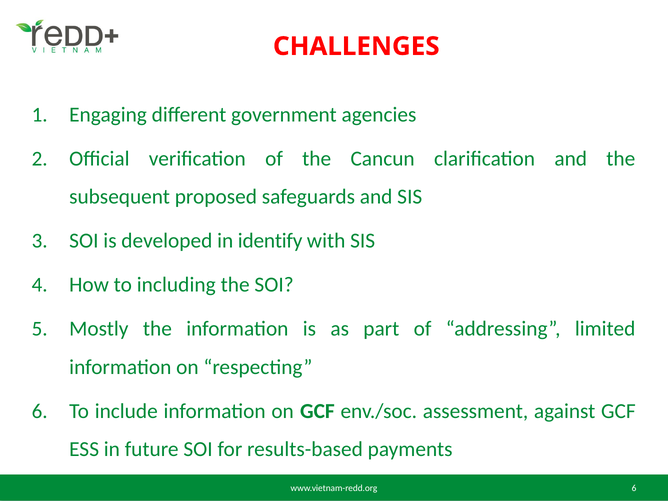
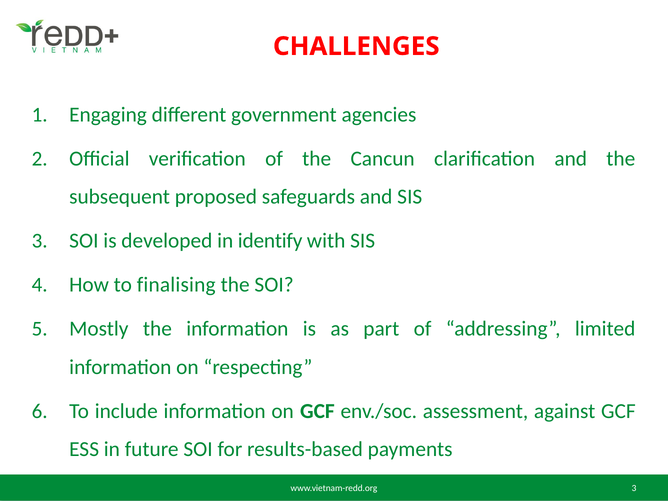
including: including -> finalising
www.vietnam-redd.org 6: 6 -> 3
